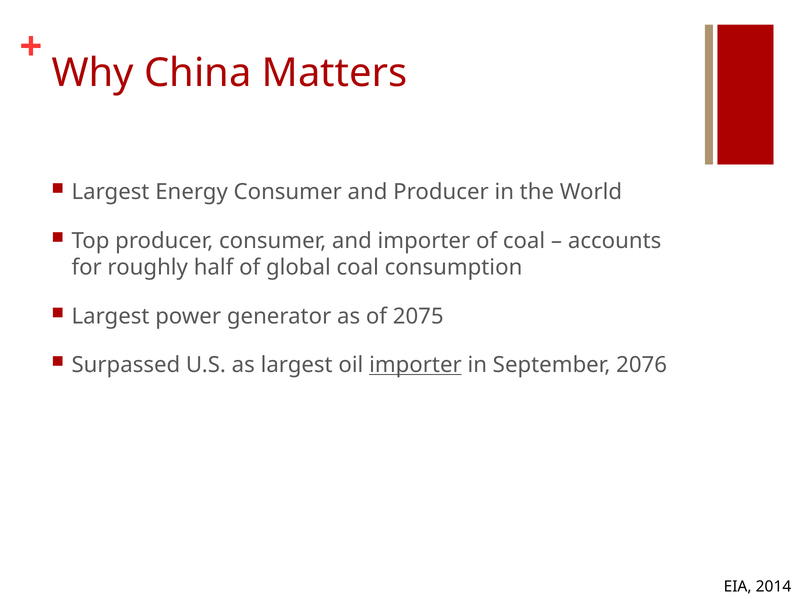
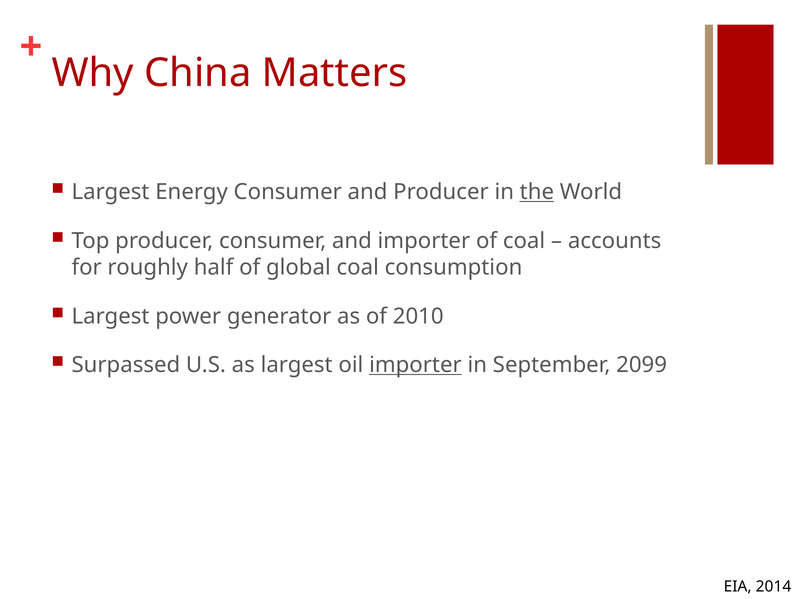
the underline: none -> present
2075: 2075 -> 2010
2076: 2076 -> 2099
